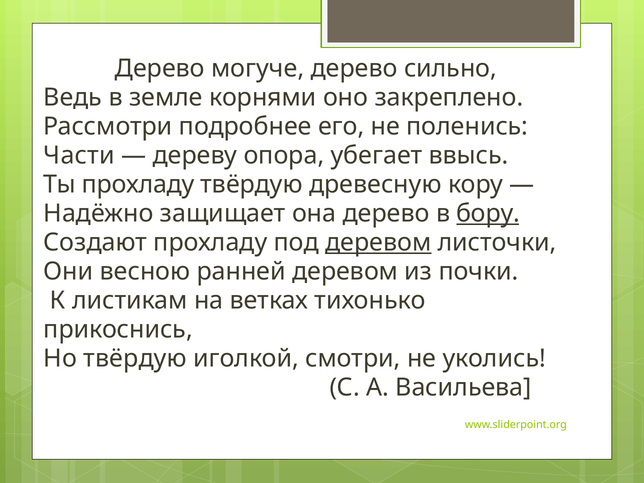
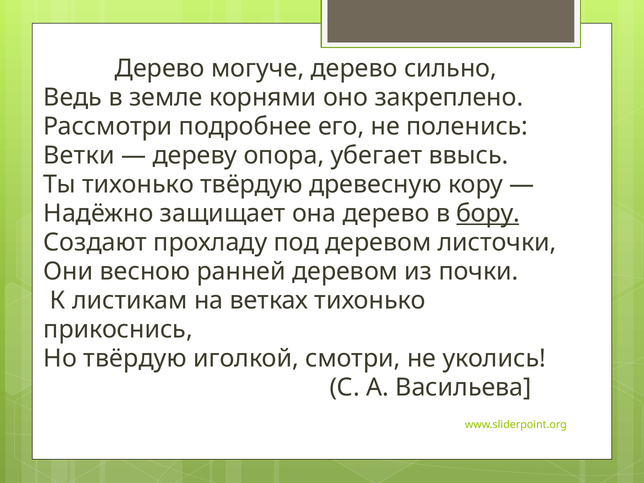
Части: Части -> Ветки
Ты прохладу: прохладу -> тихонько
деревом at (378, 242) underline: present -> none
